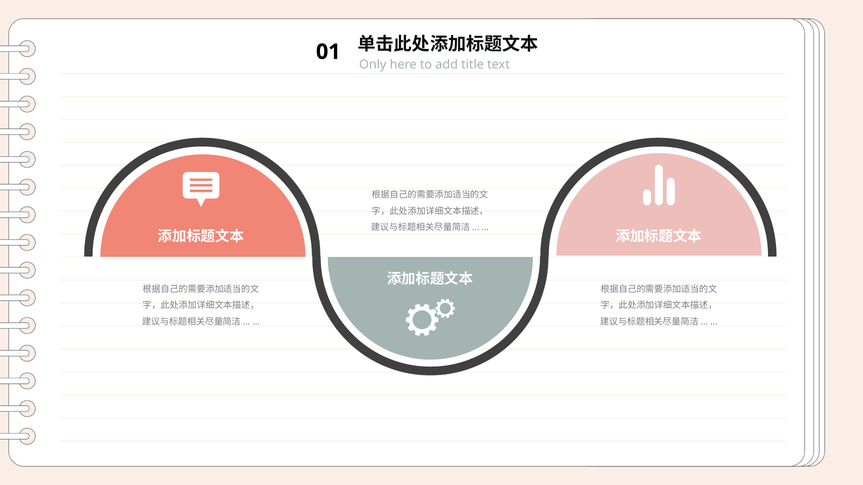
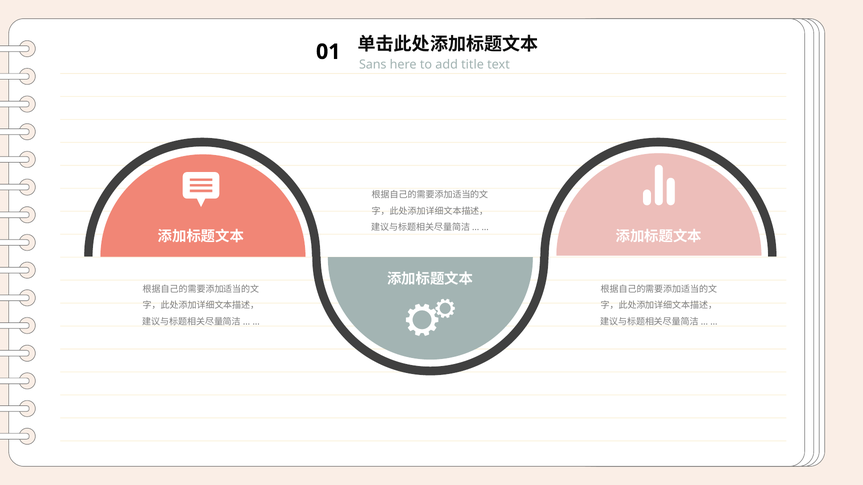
Only: Only -> Sans
